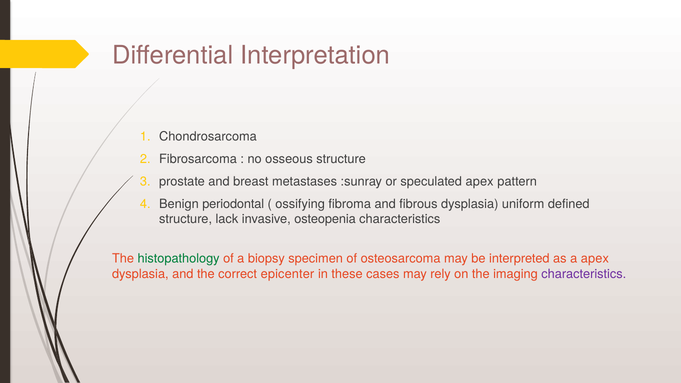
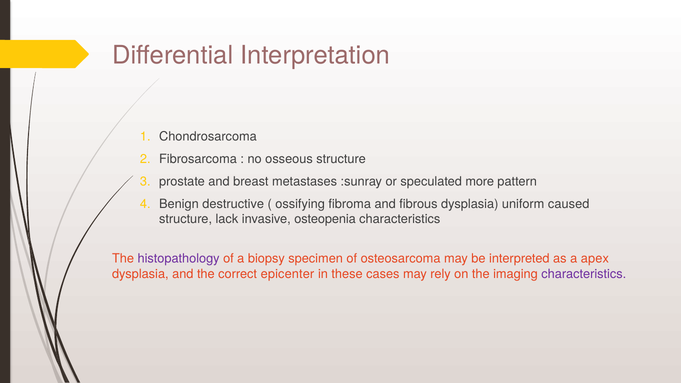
speculated apex: apex -> more
periodontal: periodontal -> destructive
defined: defined -> caused
histopathology colour: green -> purple
